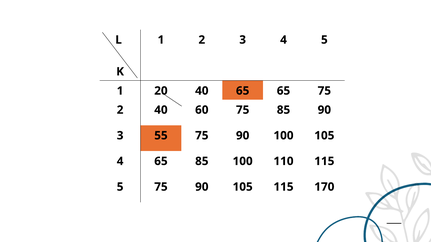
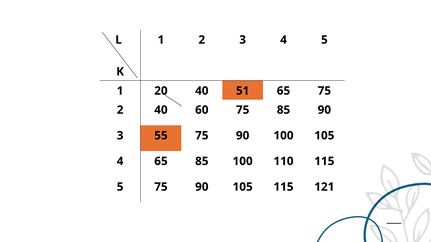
40 65: 65 -> 51
170: 170 -> 121
